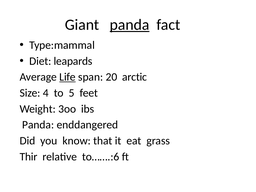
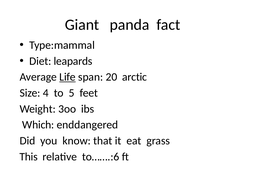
panda at (130, 25) underline: present -> none
Panda at (38, 125): Panda -> Which
Thir: Thir -> This
